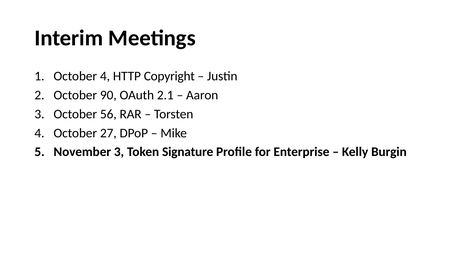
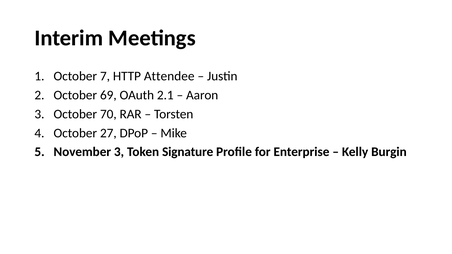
October 4: 4 -> 7
Copyright: Copyright -> Attendee
90: 90 -> 69
56: 56 -> 70
